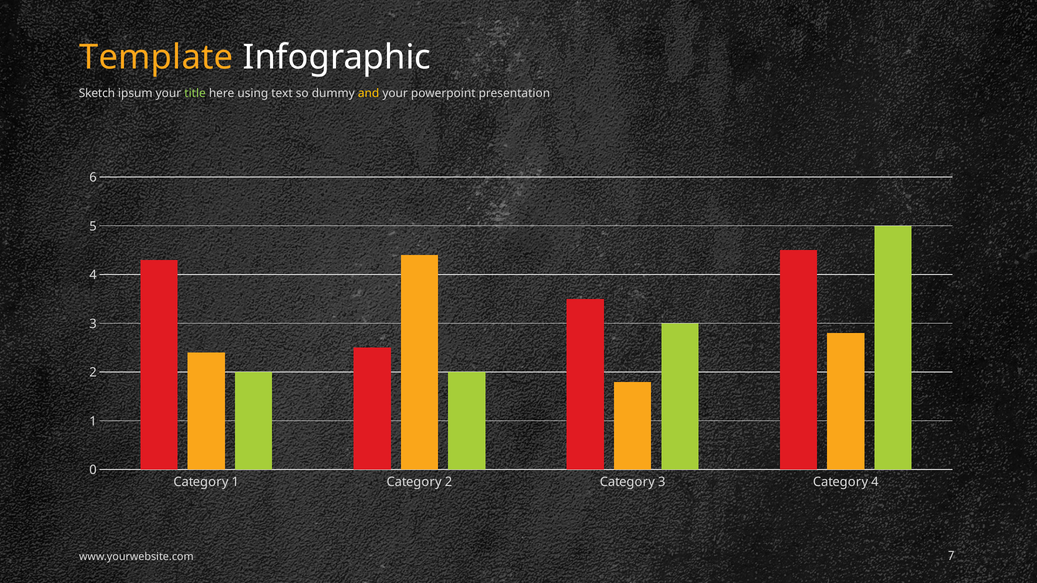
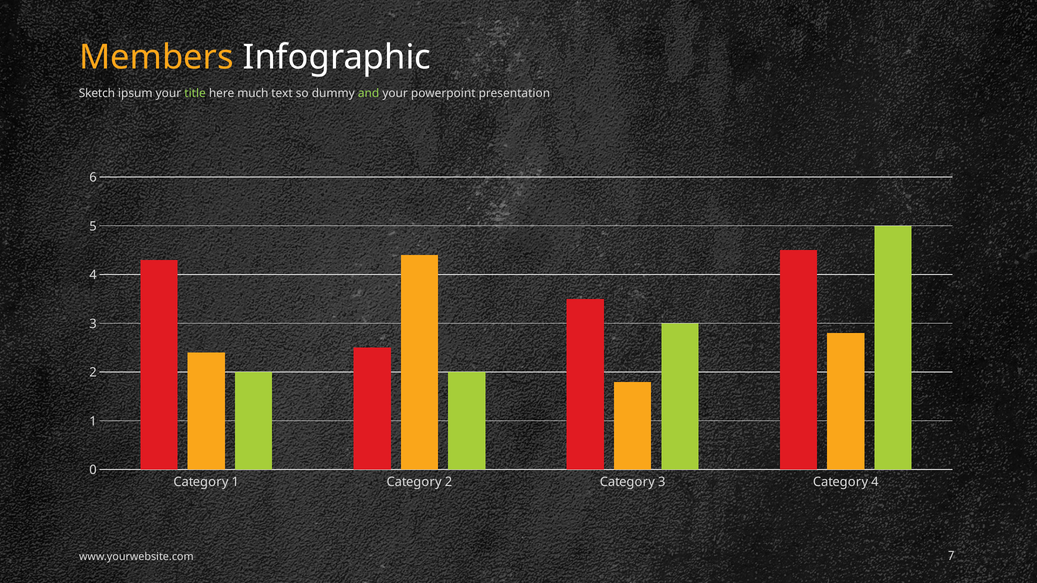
Template: Template -> Members
using: using -> much
and colour: yellow -> light green
